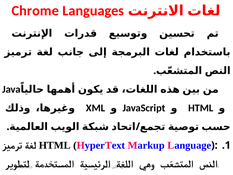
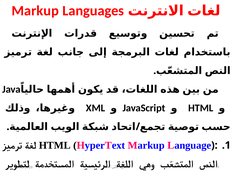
Chrome at (35, 11): Chrome -> Markup
